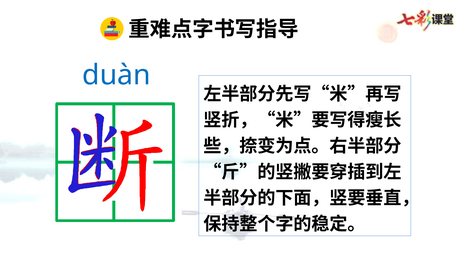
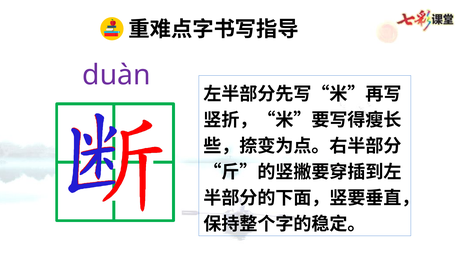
duàn colour: blue -> purple
